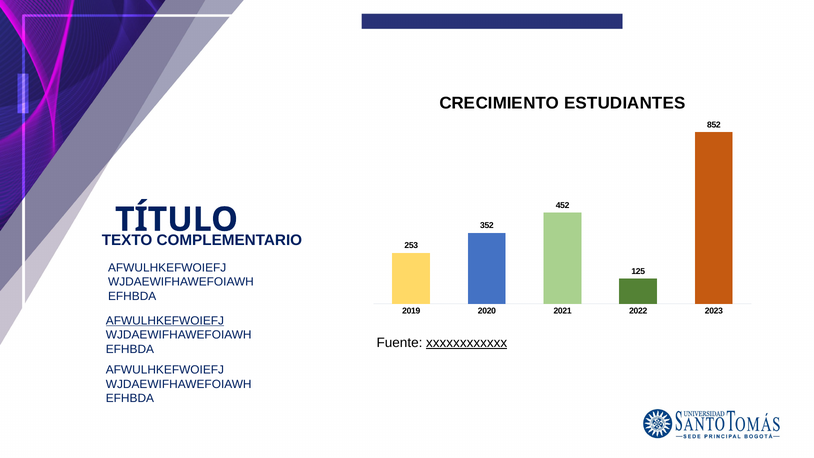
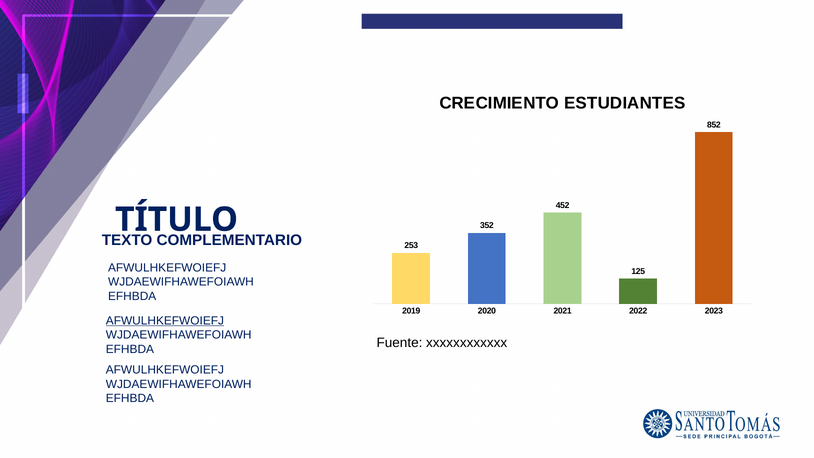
xxxxxxxxxxxx underline: present -> none
